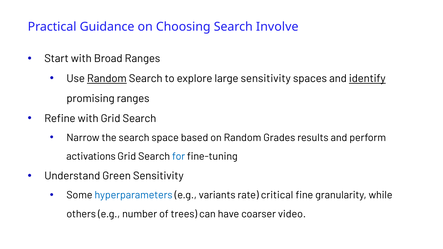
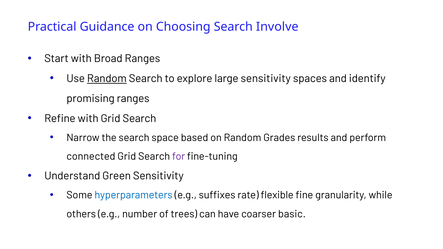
identify underline: present -> none
activations: activations -> connected
for colour: blue -> purple
variants: variants -> suffixes
critical: critical -> flexible
video: video -> basic
